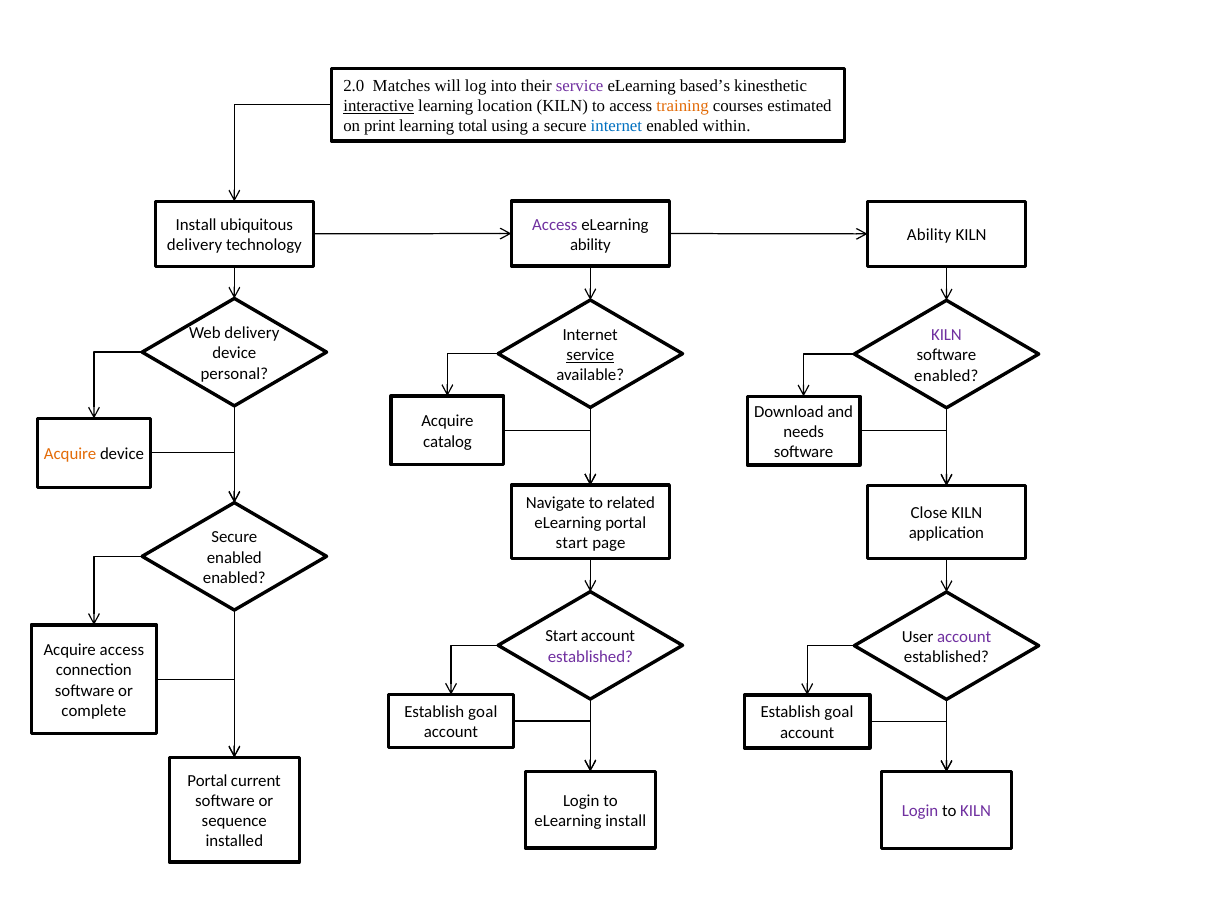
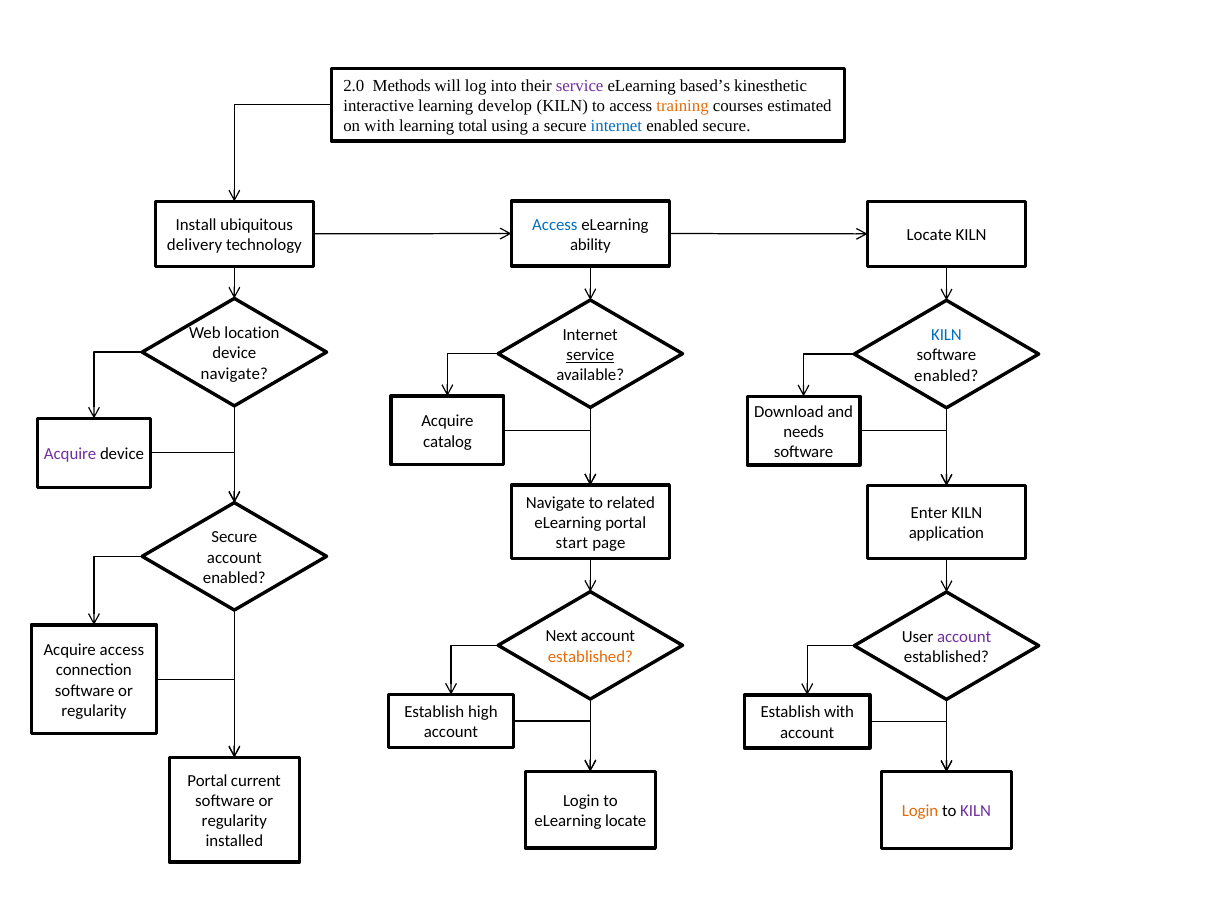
Matches: Matches -> Methods
interactive underline: present -> none
location: location -> develop
on print: print -> with
enabled within: within -> secure
Access at (555, 225) colour: purple -> blue
Ability at (929, 235): Ability -> Locate
Web delivery: delivery -> location
KILN at (946, 335) colour: purple -> blue
personal at (234, 374): personal -> navigate
Acquire at (70, 454) colour: orange -> purple
Close: Close -> Enter
enabled at (234, 558): enabled -> account
Start at (562, 637): Start -> Next
established at (590, 657) colour: purple -> orange
complete at (94, 711): complete -> regularity
goal at (483, 712): goal -> high
goal at (839, 713): goal -> with
Login at (920, 812) colour: purple -> orange
sequence at (234, 821): sequence -> regularity
eLearning install: install -> locate
